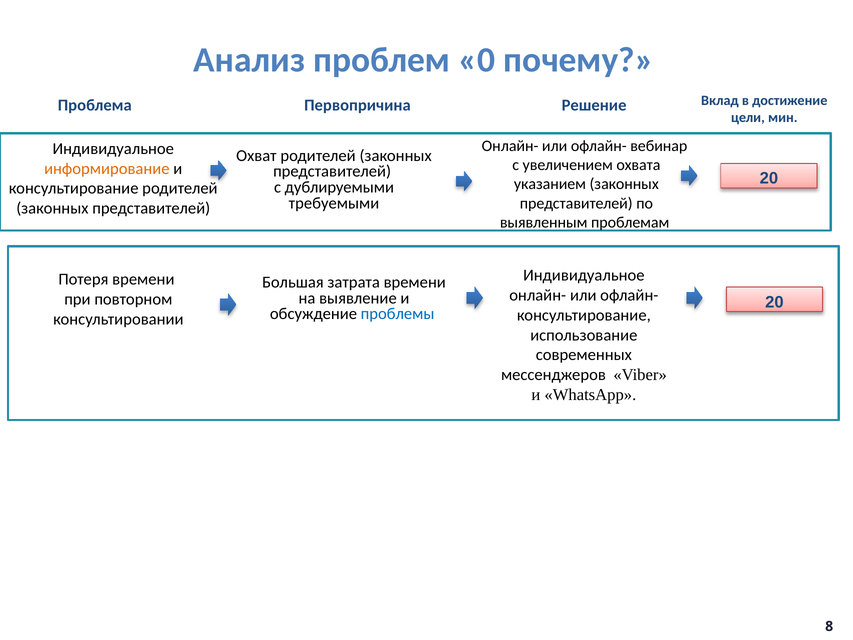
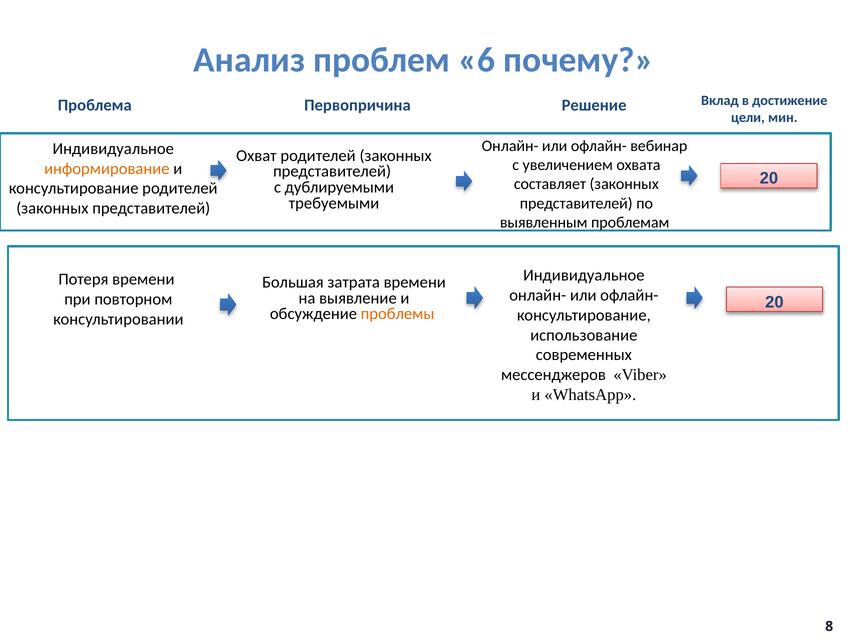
0: 0 -> 6
указанием: указанием -> составляет
проблемы colour: blue -> orange
